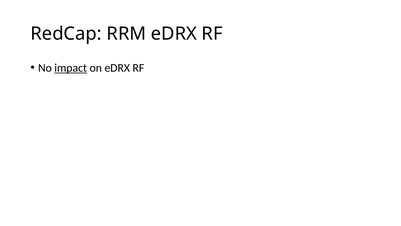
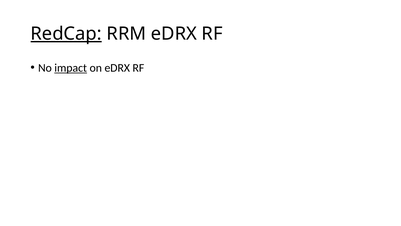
RedCap underline: none -> present
